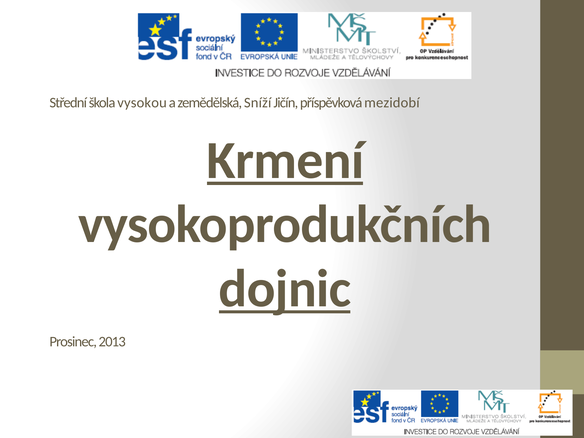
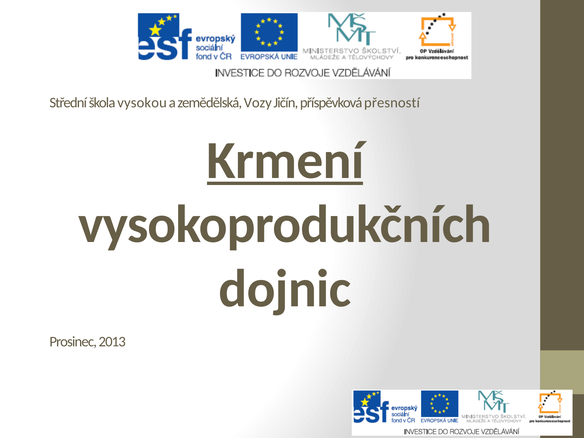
Sníží: Sníží -> Vozy
mezidobí: mezidobí -> přesností
dojnic underline: present -> none
